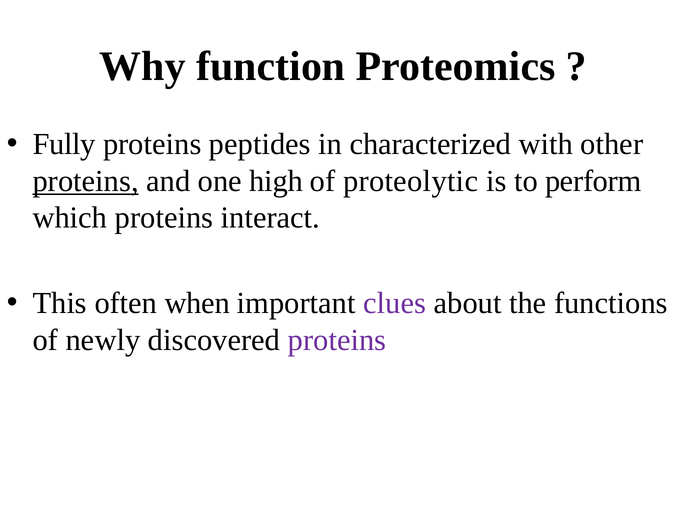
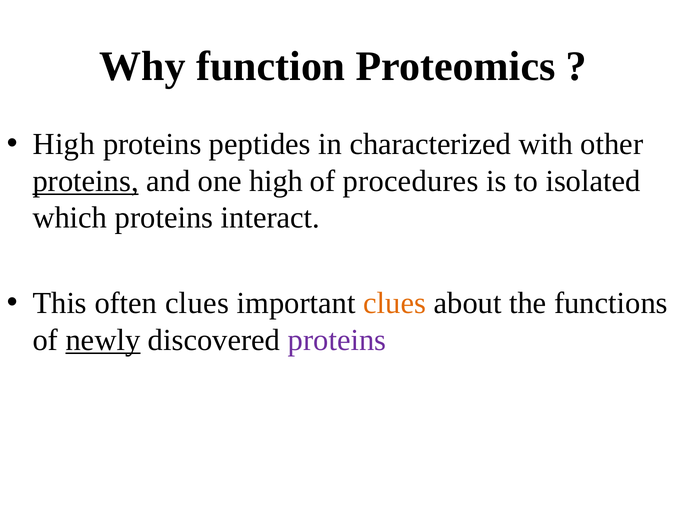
Fully at (64, 144): Fully -> High
proteolytic: proteolytic -> procedures
perform: perform -> isolated
often when: when -> clues
clues at (395, 303) colour: purple -> orange
newly underline: none -> present
